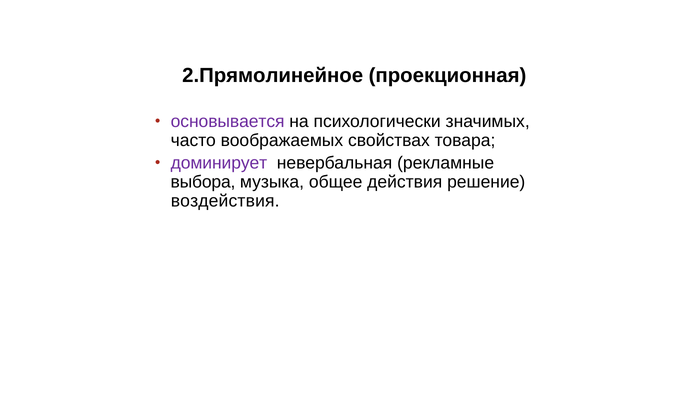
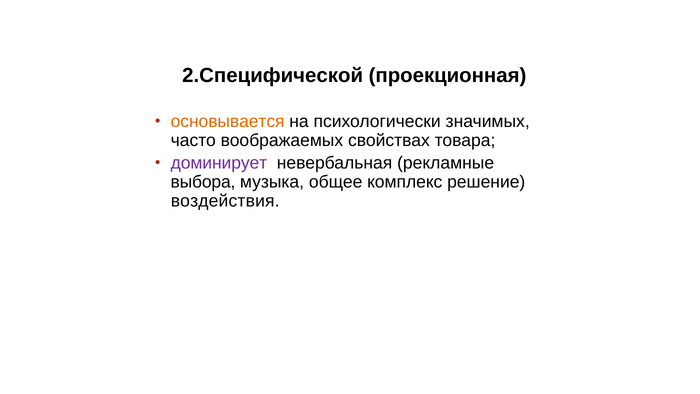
2.Прямолинейное: 2.Прямолинейное -> 2.Специфической
основывается colour: purple -> orange
действия: действия -> комплекс
